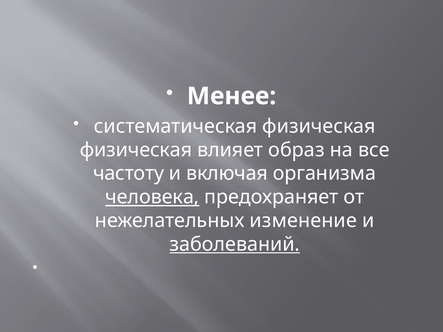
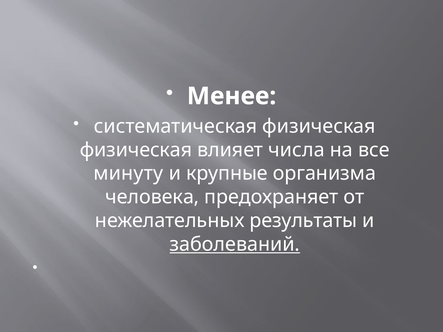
образ: образ -> числа
частоту: частоту -> минуту
включая: включая -> крупные
человека underline: present -> none
изменение: изменение -> результаты
